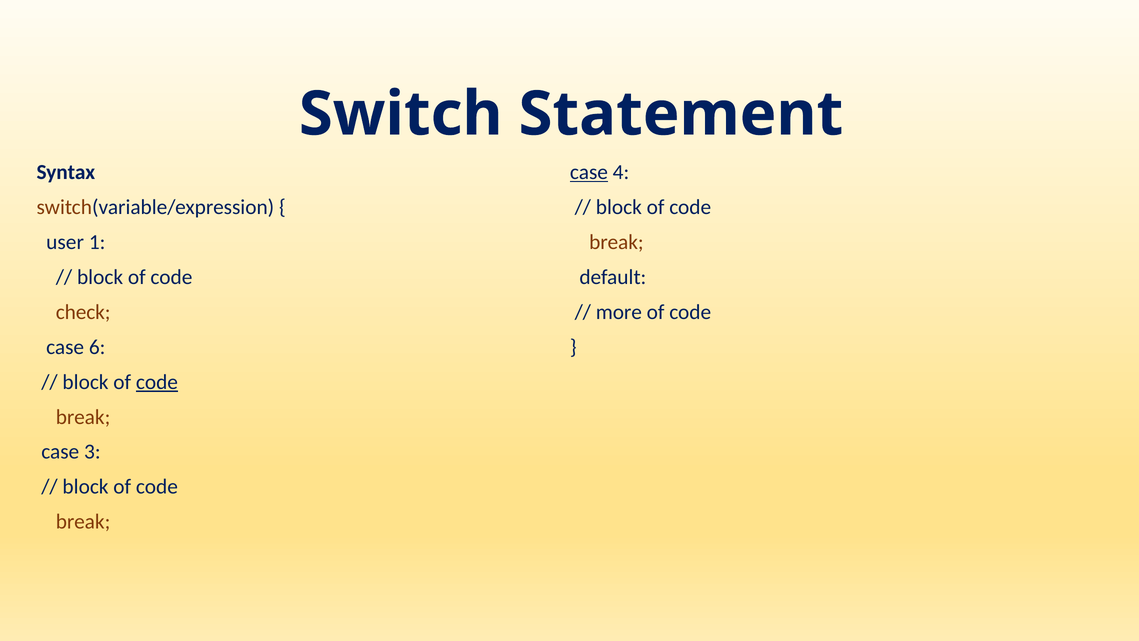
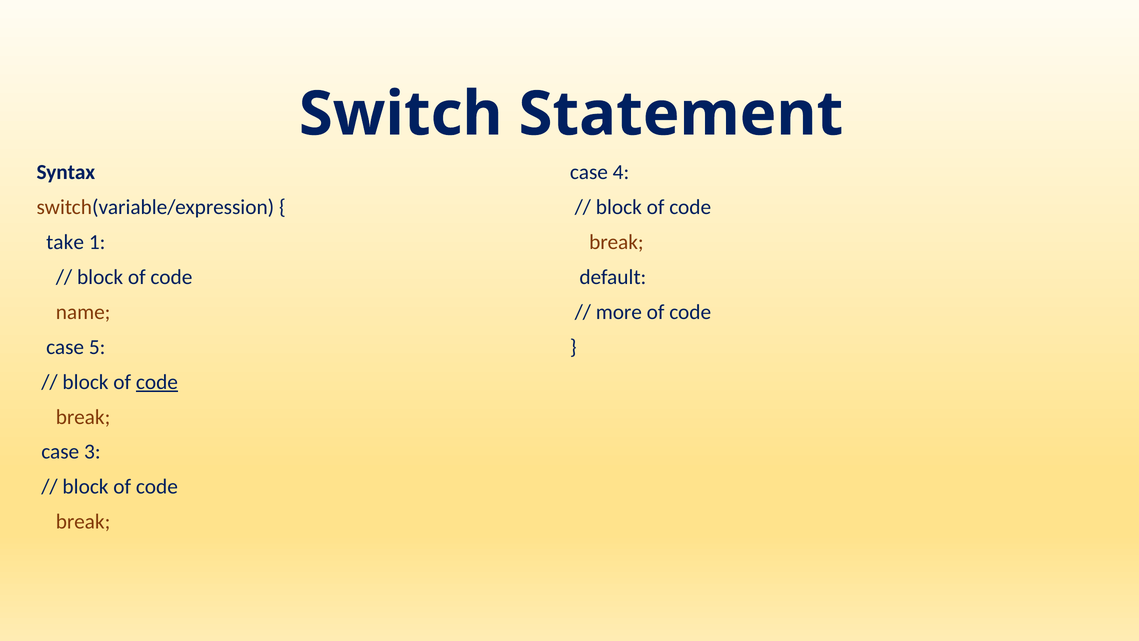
case at (589, 172) underline: present -> none
user: user -> take
check: check -> name
6: 6 -> 5
